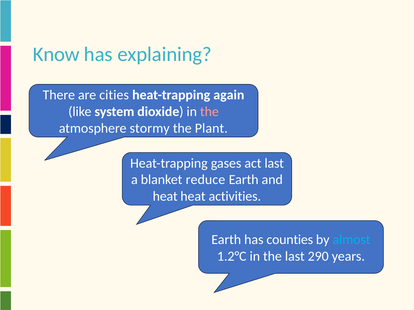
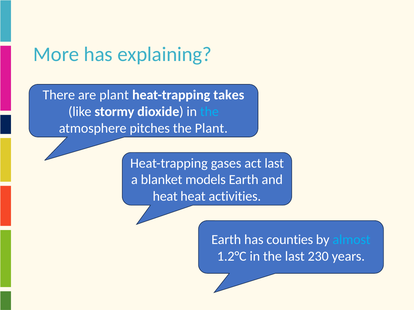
Know: Know -> More
are cities: cities -> plant
again: again -> takes
system: system -> stormy
the at (209, 112) colour: pink -> light blue
stormy: stormy -> pitches
reduce: reduce -> models
290: 290 -> 230
